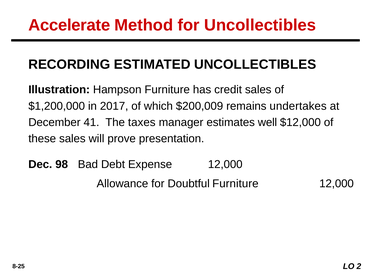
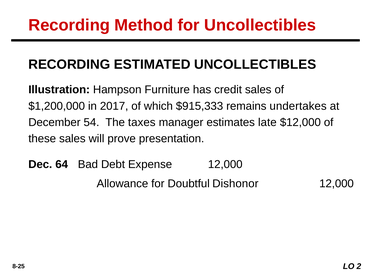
Accelerate at (69, 25): Accelerate -> Recording
$200,009: $200,009 -> $915,333
41: 41 -> 54
well: well -> late
98: 98 -> 64
Doubtful Furniture: Furniture -> Dishonor
